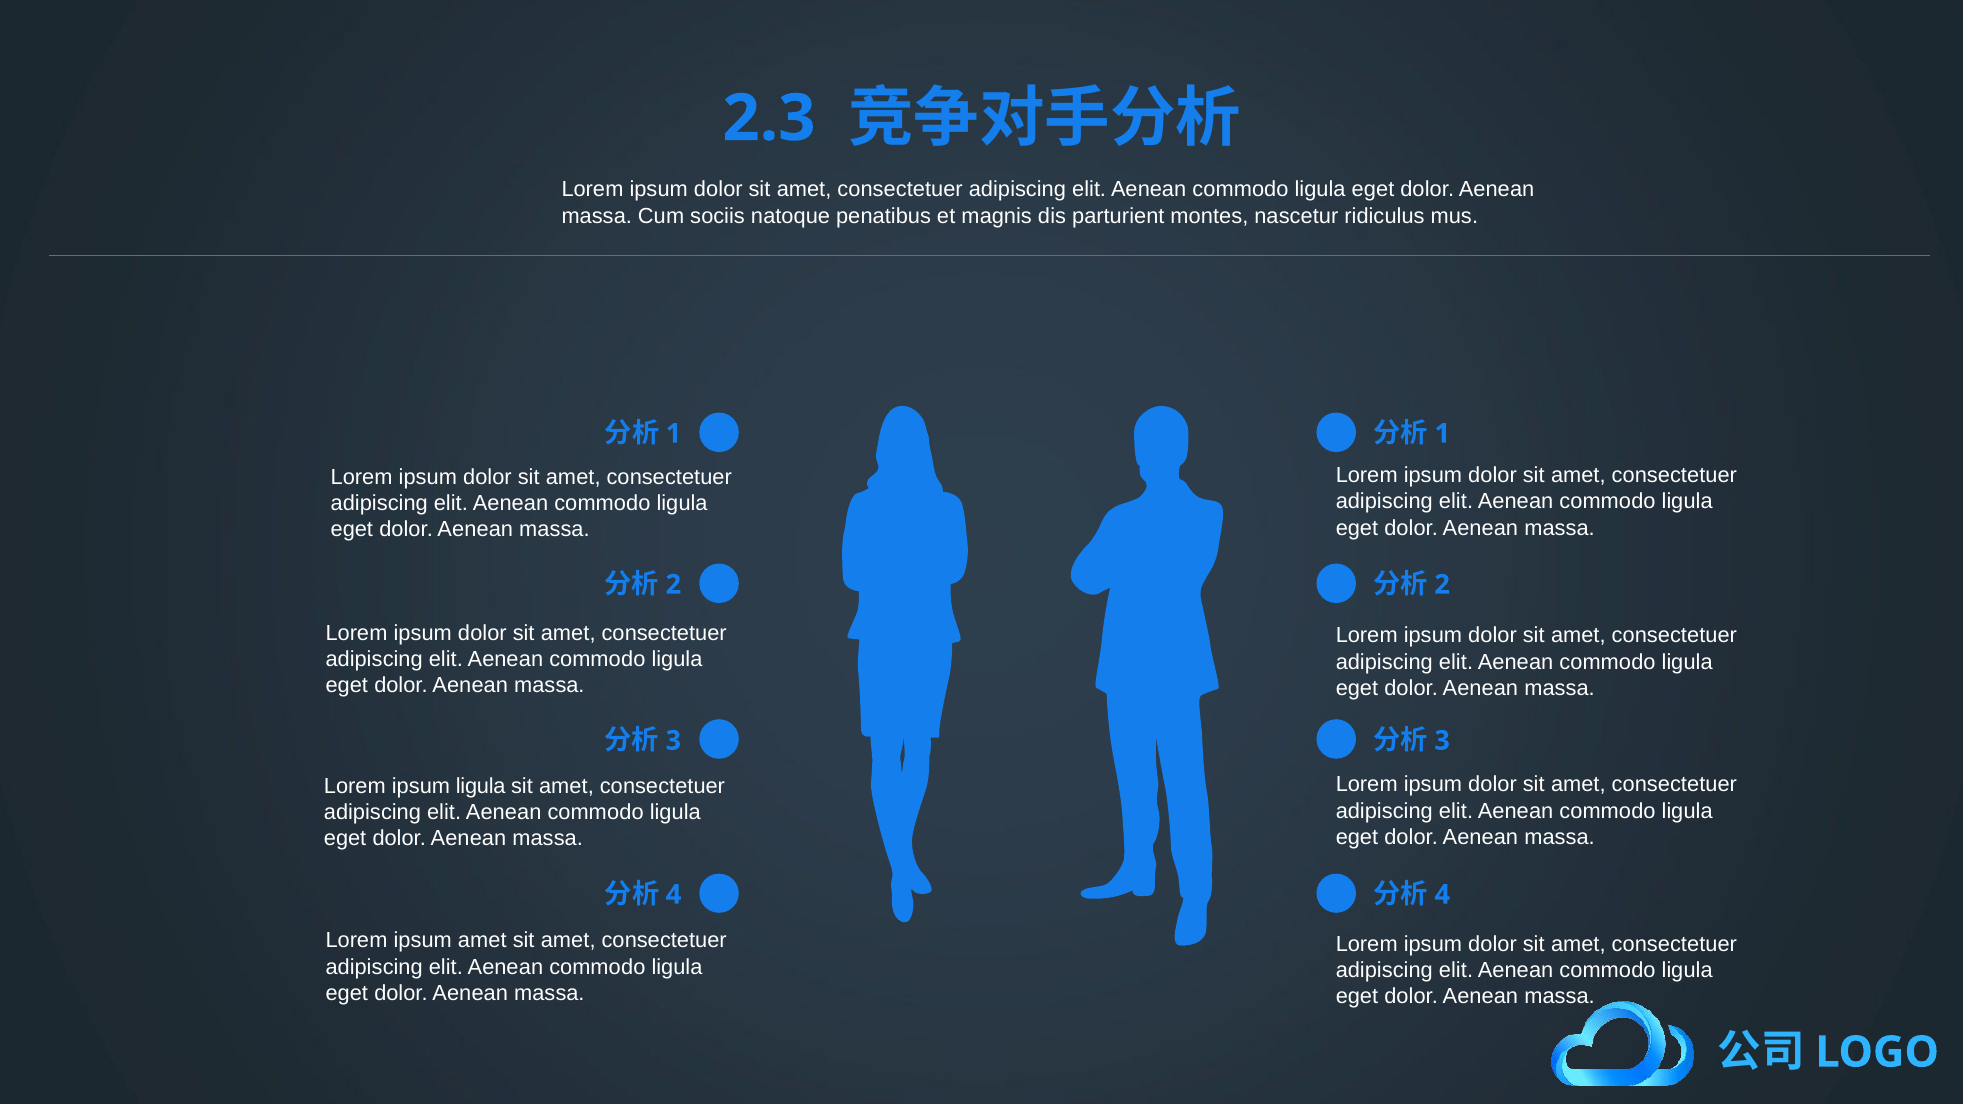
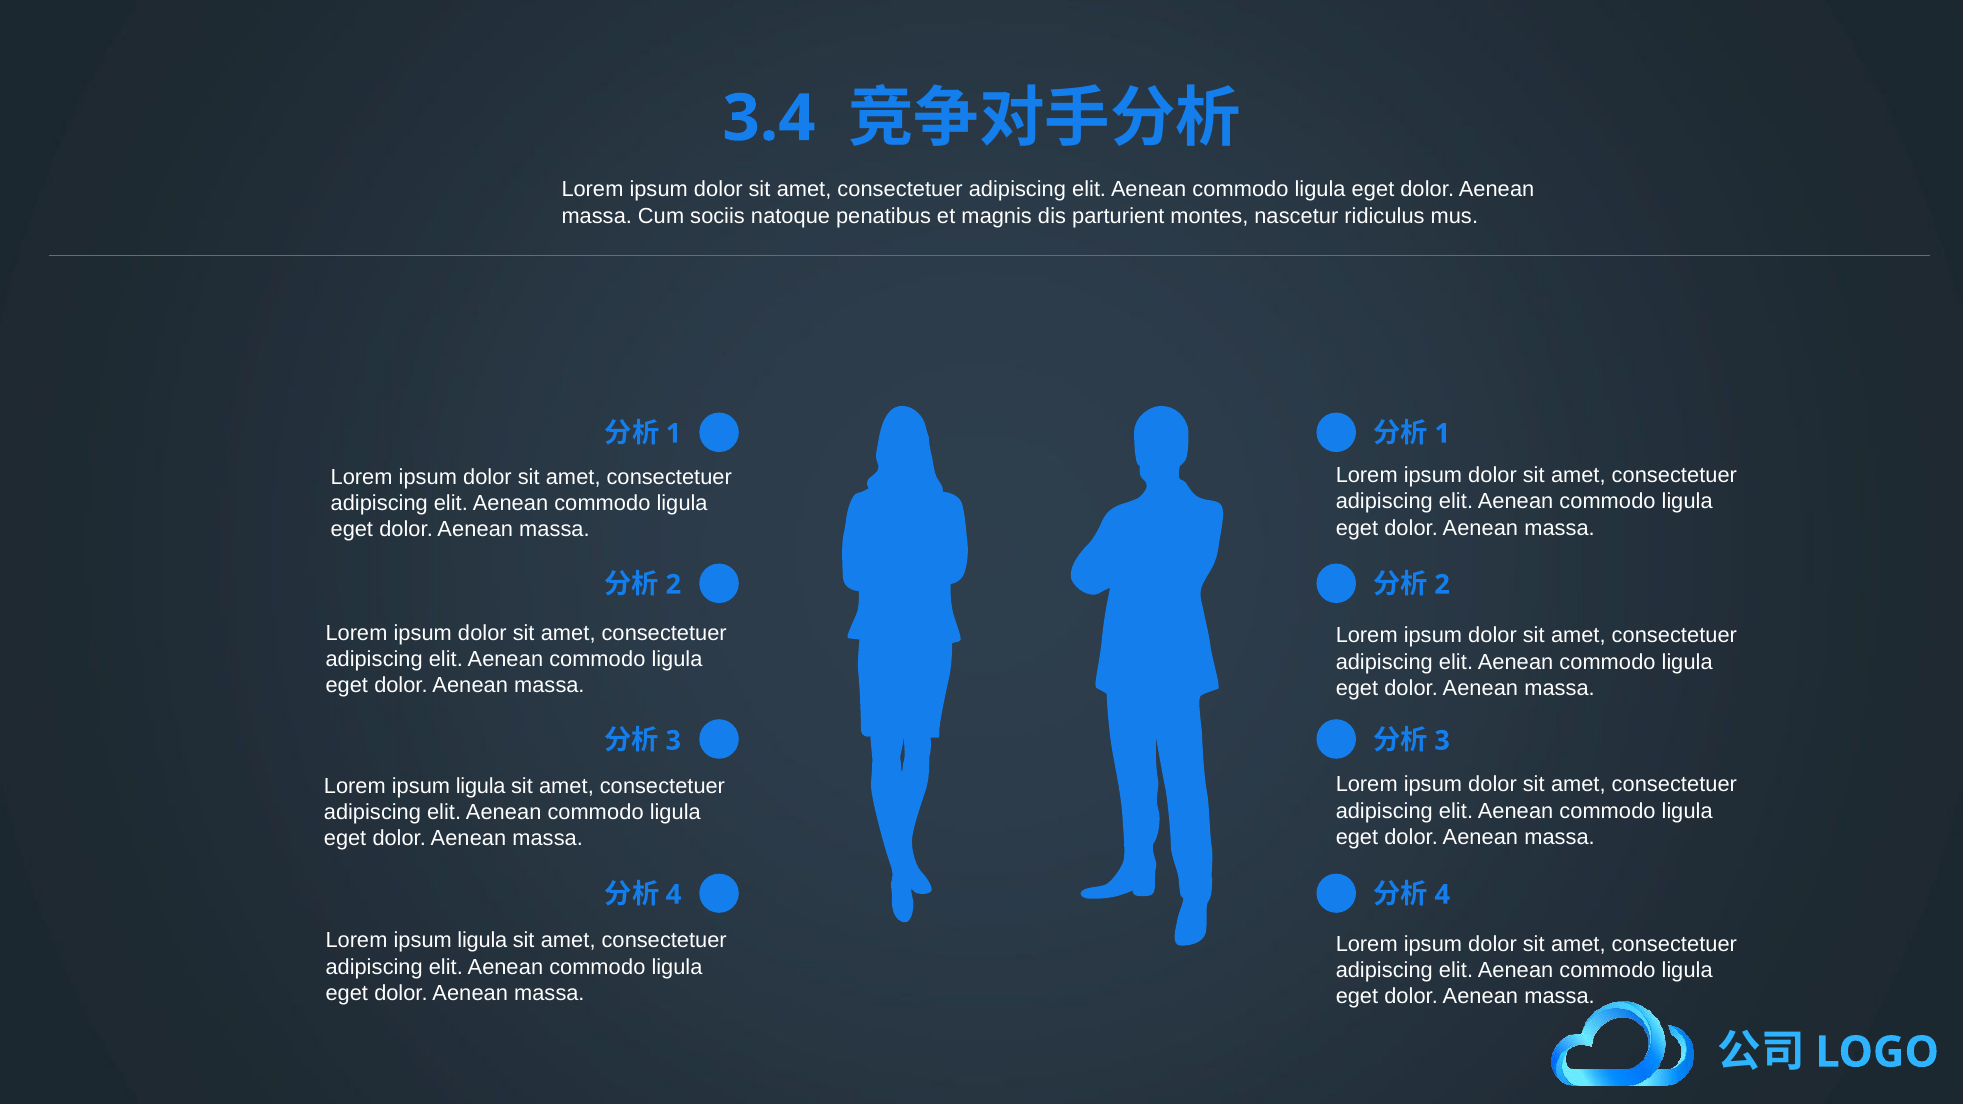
2.3: 2.3 -> 3.4
amet at (482, 941): amet -> ligula
